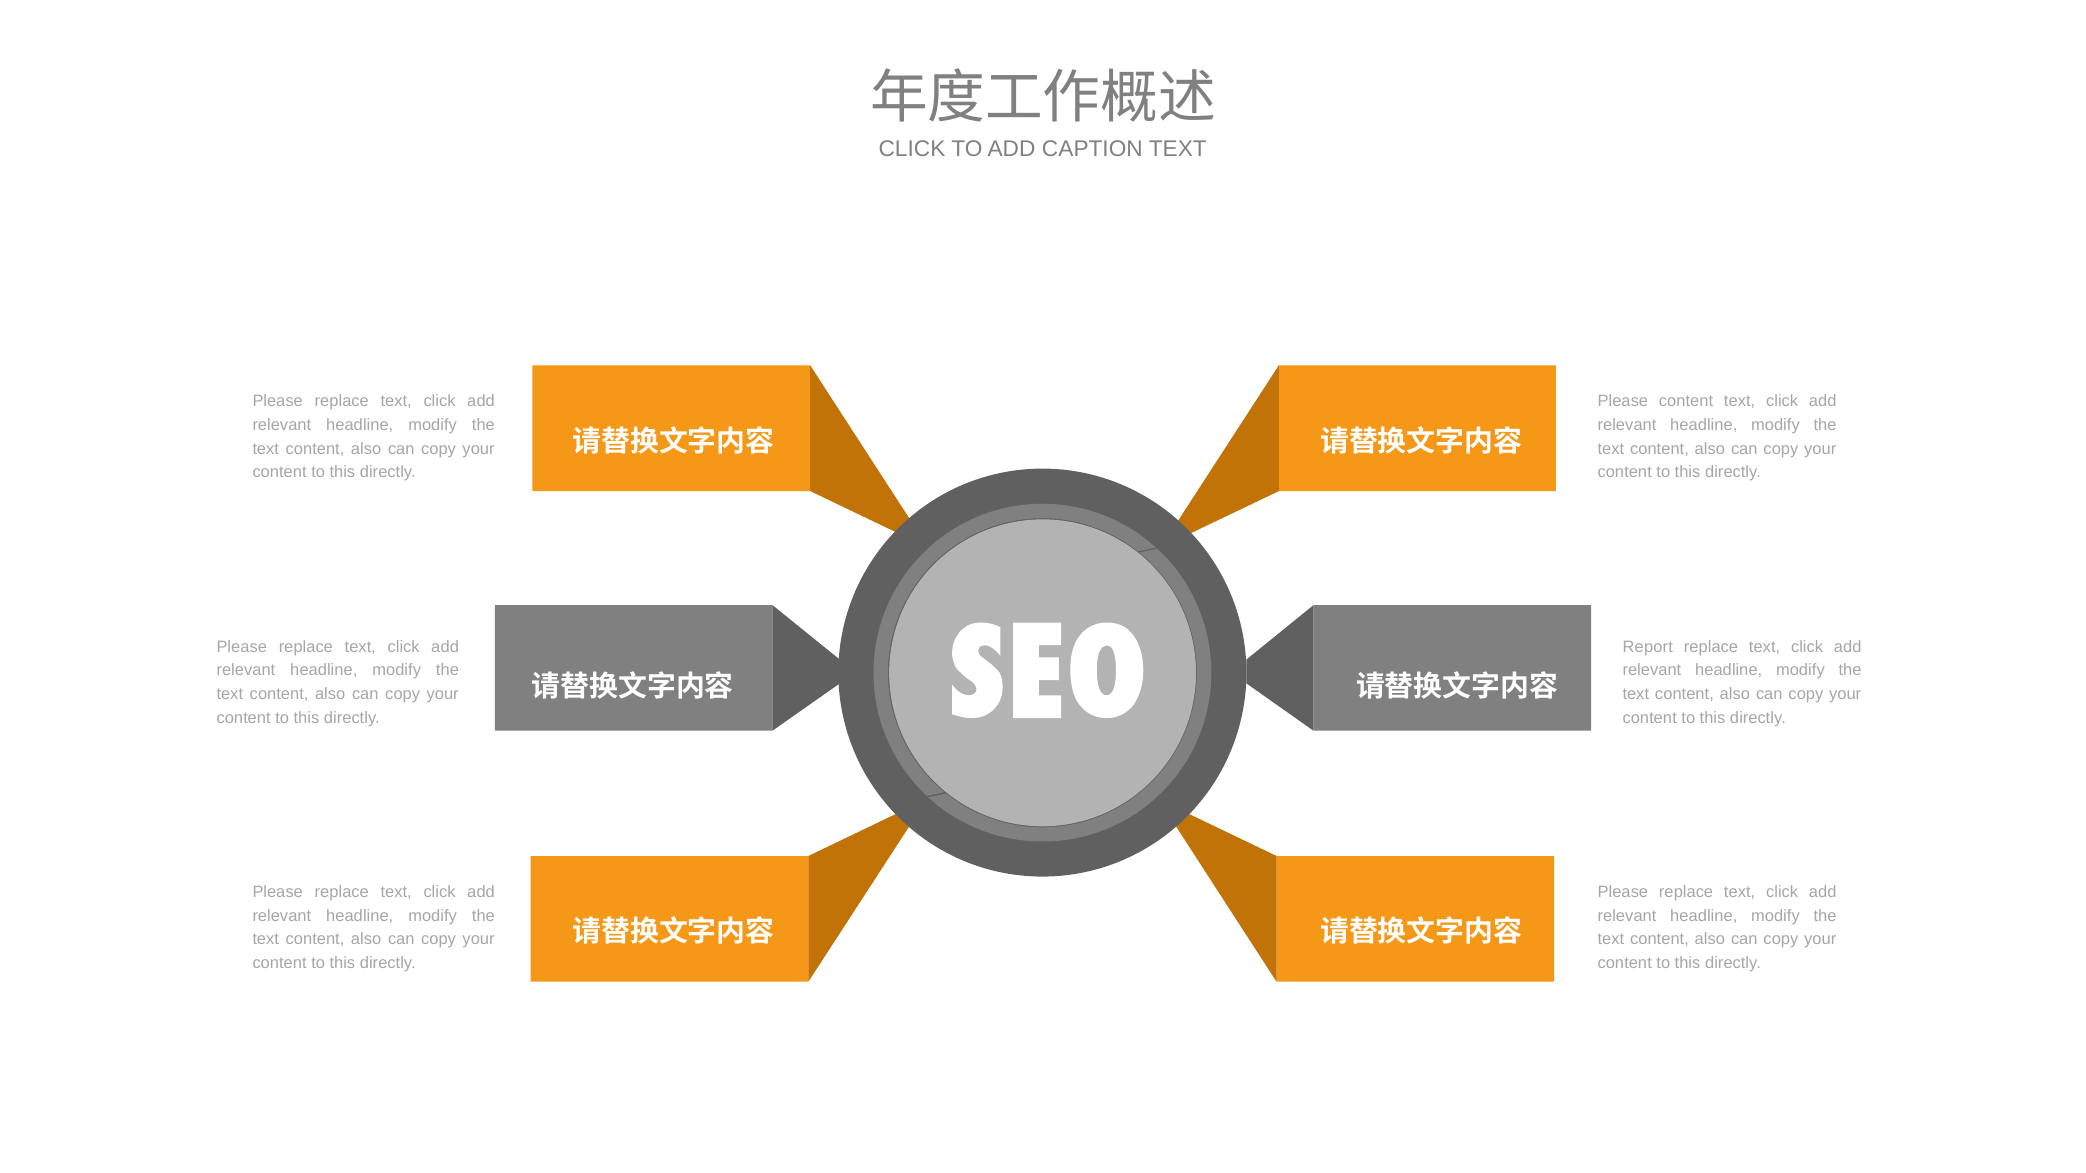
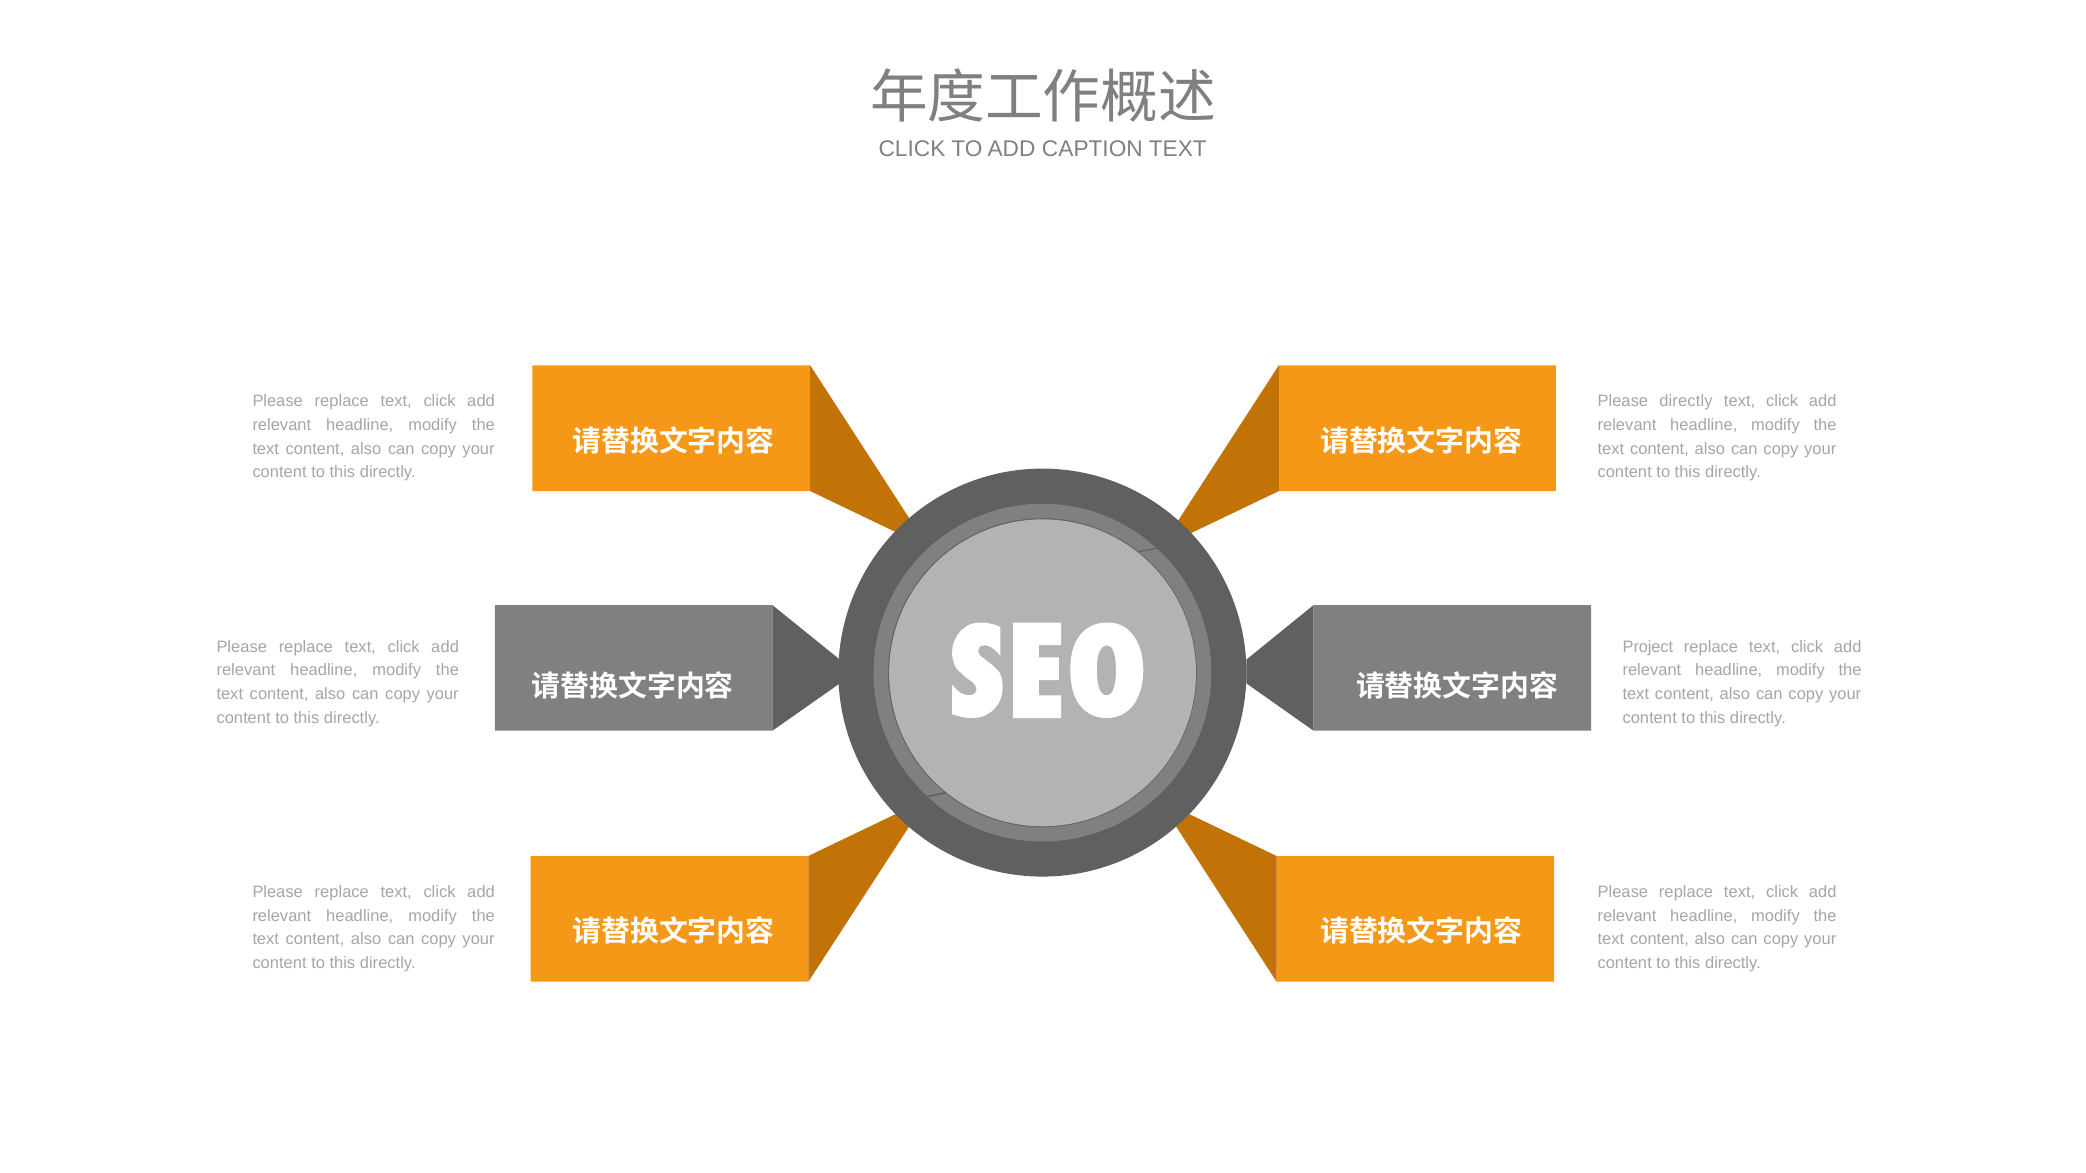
Please content: content -> directly
Report: Report -> Project
